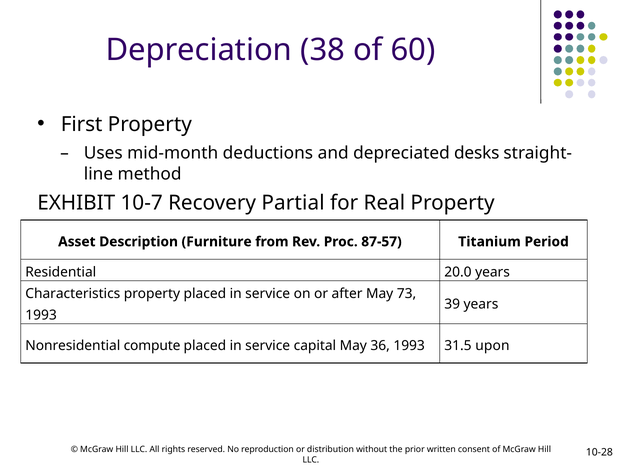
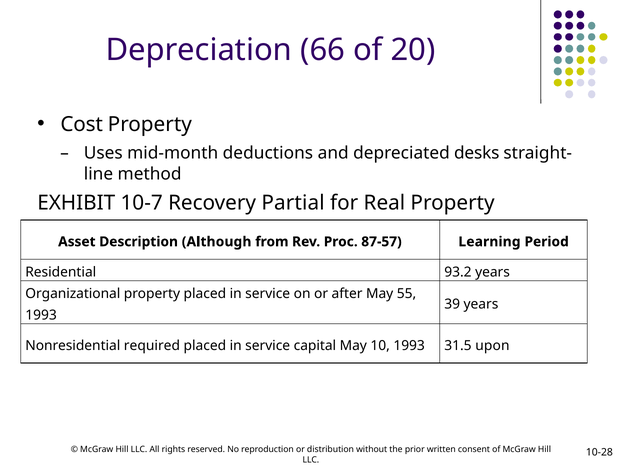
38: 38 -> 66
60: 60 -> 20
First: First -> Cost
Furniture: Furniture -> Although
Titanium: Titanium -> Learning
20.0: 20.0 -> 93.2
Characteristics: Characteristics -> Organizational
73: 73 -> 55
compute: compute -> required
36: 36 -> 10
